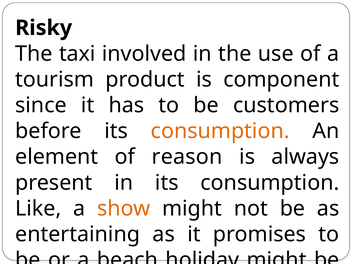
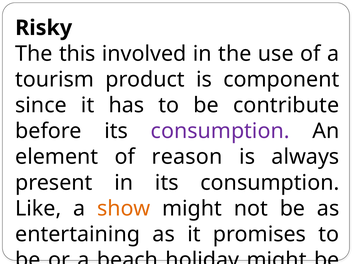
taxi: taxi -> this
customers: customers -> contribute
consumption at (220, 131) colour: orange -> purple
